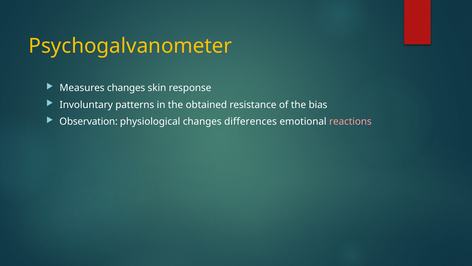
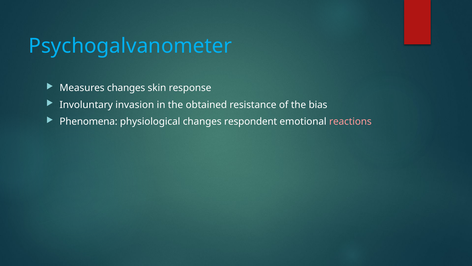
Psychogalvanometer colour: yellow -> light blue
patterns: patterns -> invasion
Observation: Observation -> Phenomena
differences: differences -> respondent
